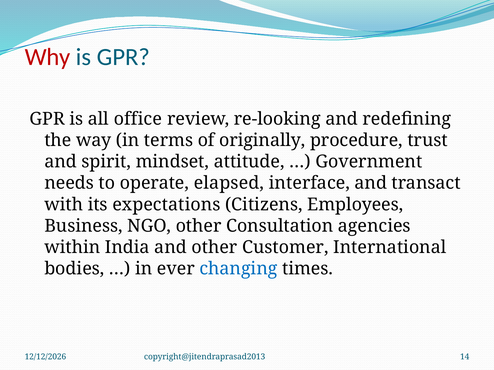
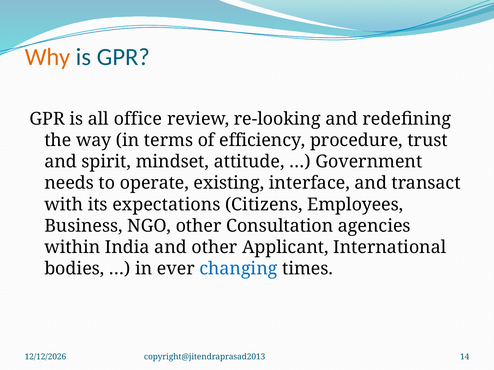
Why colour: red -> orange
originally: originally -> efficiency
elapsed: elapsed -> existing
Customer: Customer -> Applicant
